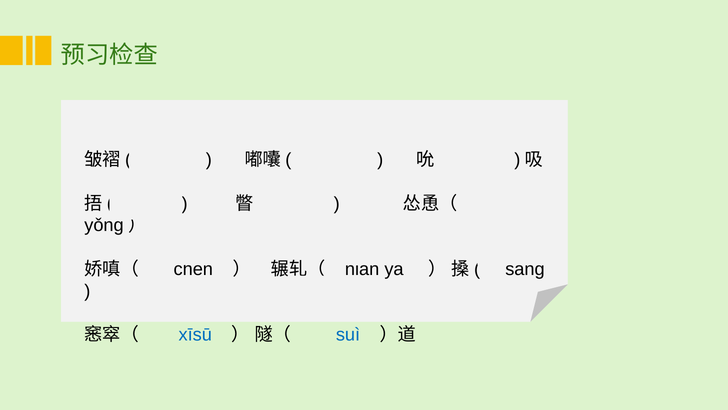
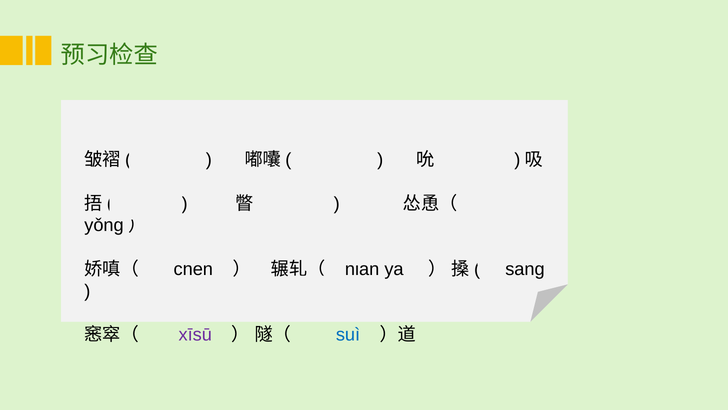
xīsū colour: blue -> purple
